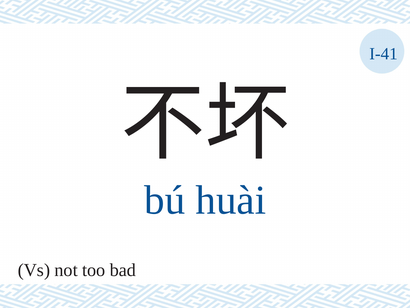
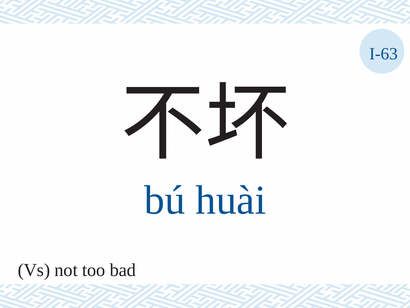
I-41: I-41 -> I-63
